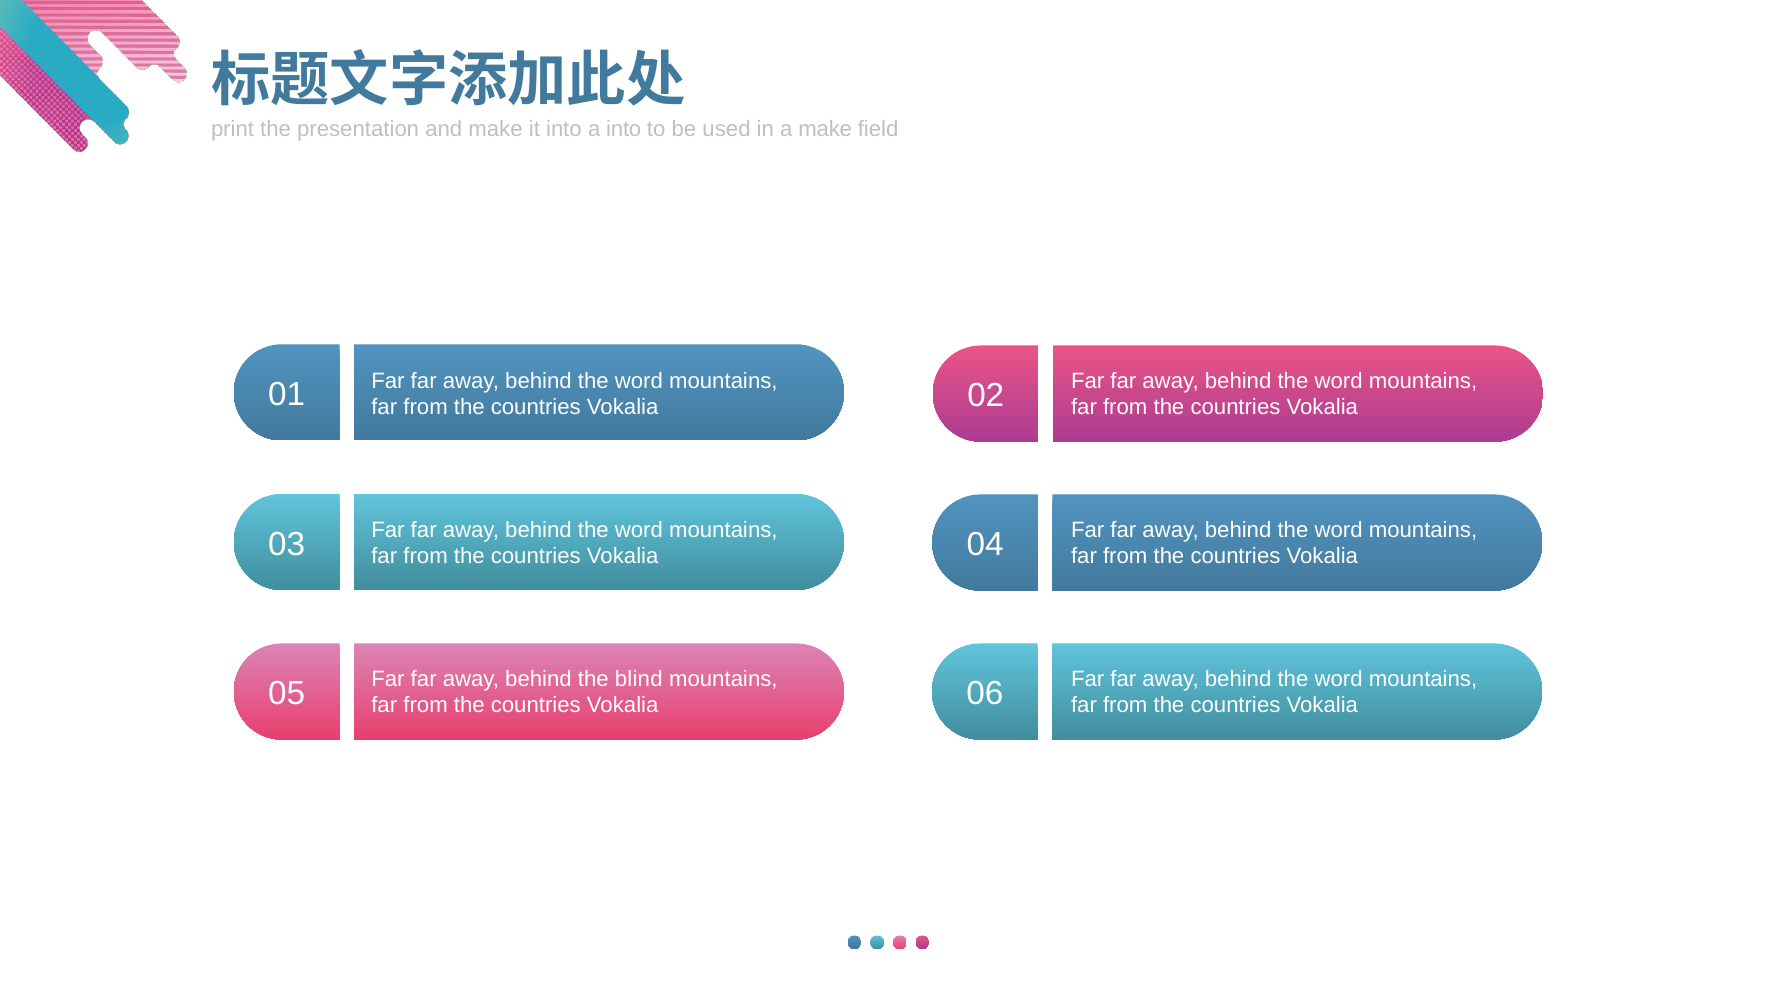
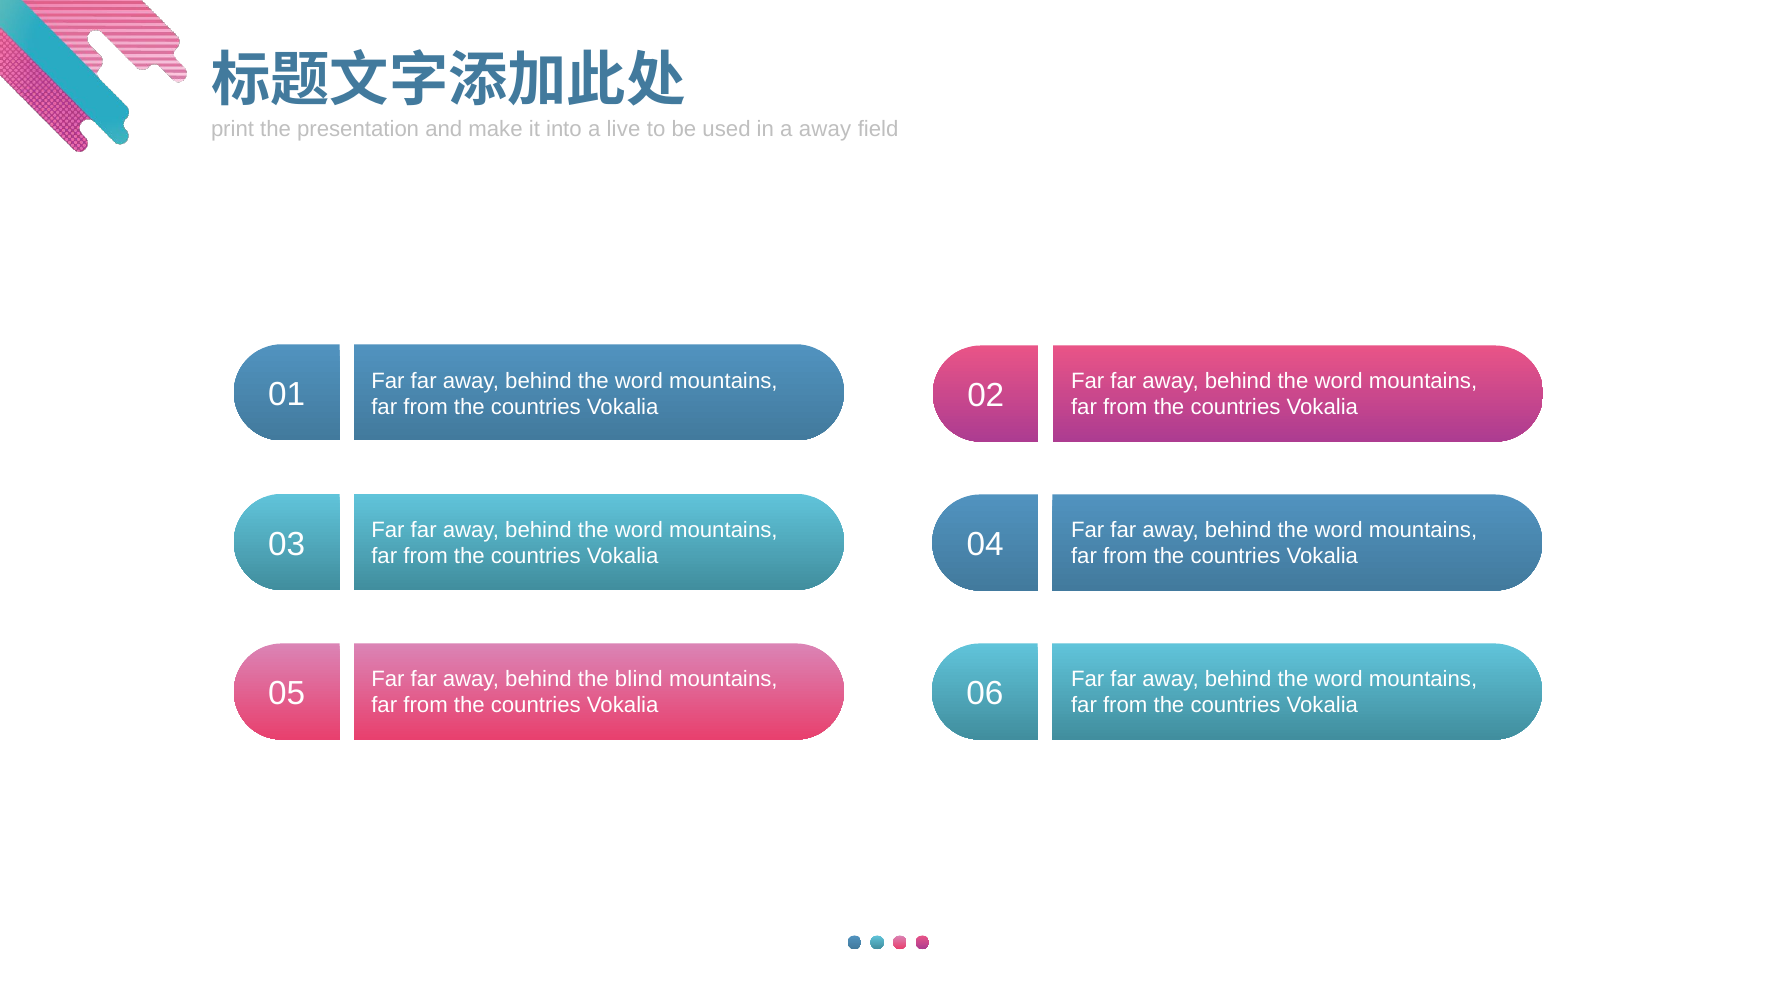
a into: into -> live
a make: make -> away
